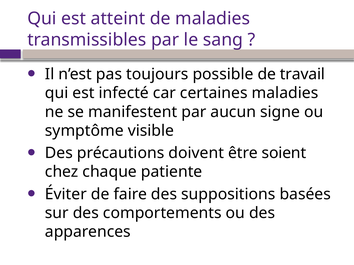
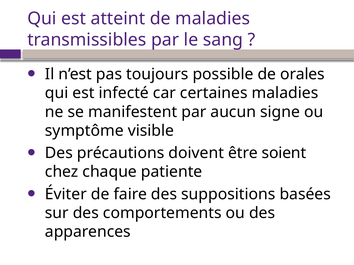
travail: travail -> orales
